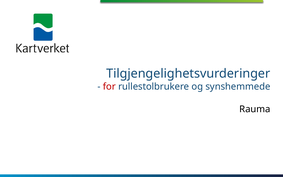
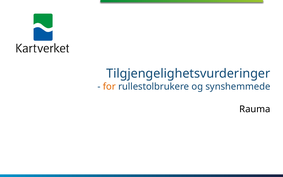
for colour: red -> orange
